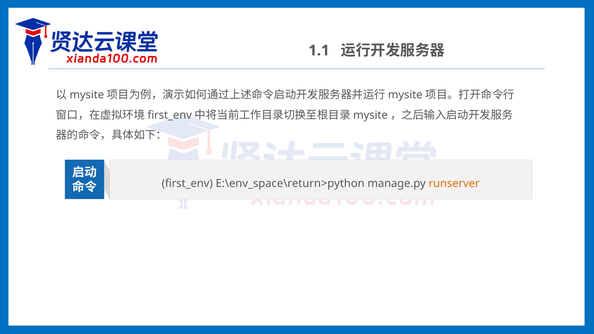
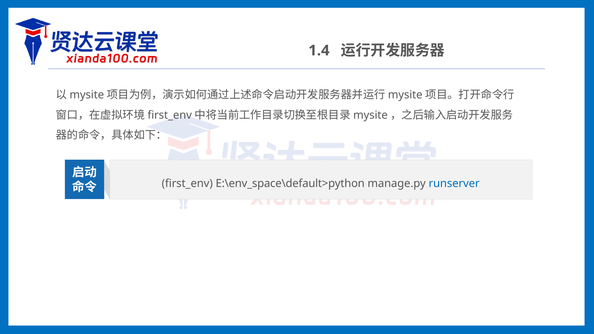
1.1: 1.1 -> 1.4
E:\env_space\return>python: E:\env_space\return>python -> E:\env_space\default>python
runserver colour: orange -> blue
